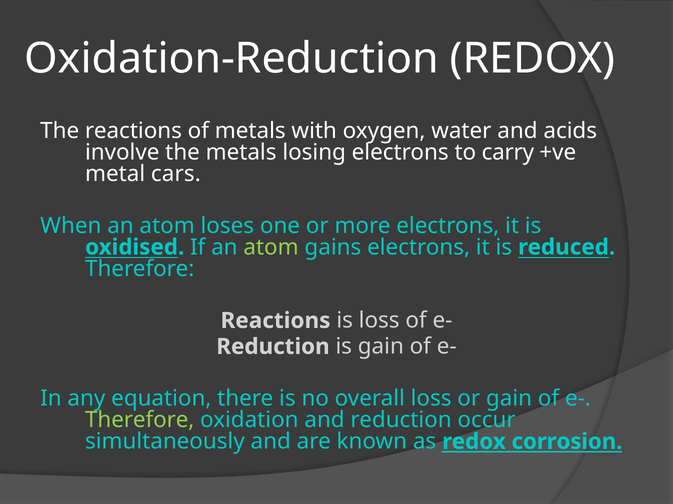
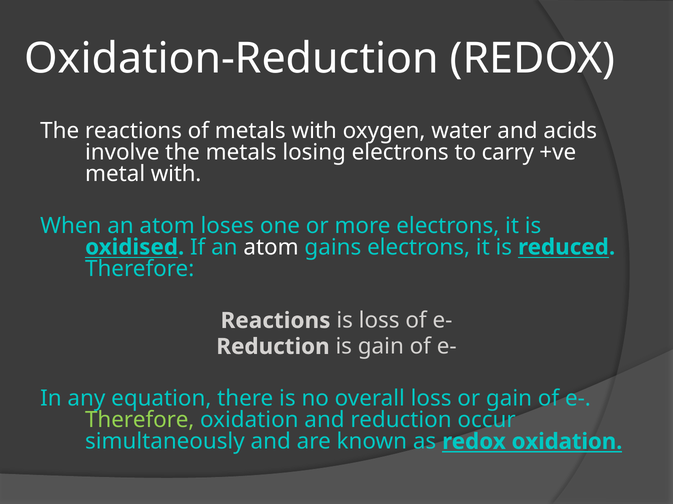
metal cars: cars -> with
atom at (271, 248) colour: light green -> white
redox corrosion: corrosion -> oxidation
